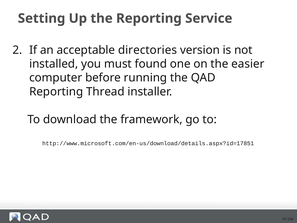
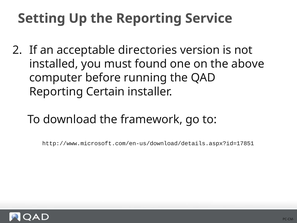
easier: easier -> above
Thread: Thread -> Certain
